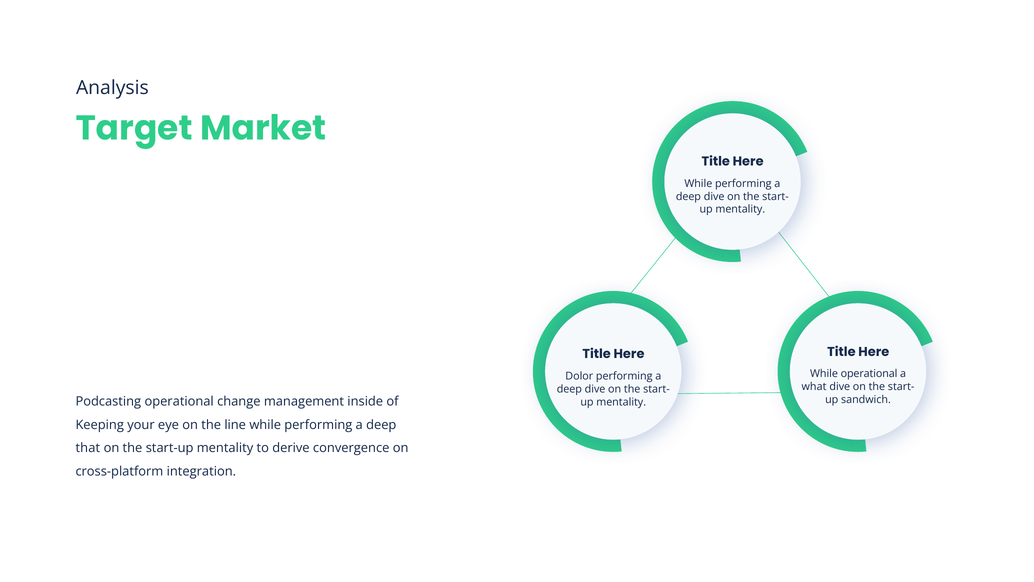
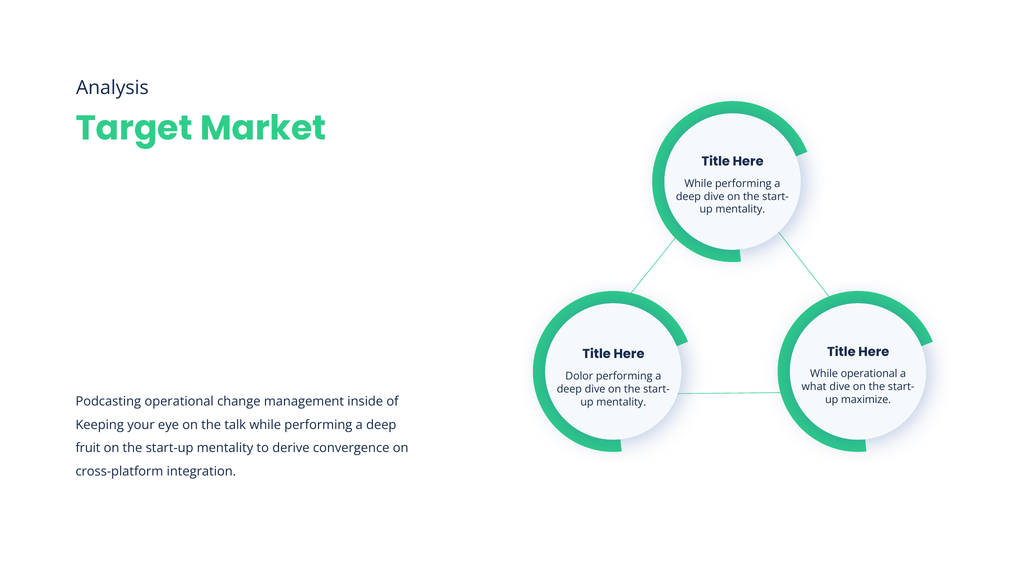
sandwich: sandwich -> maximize
line: line -> talk
that: that -> fruit
